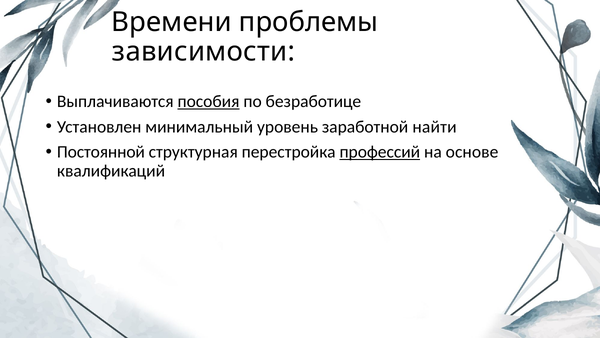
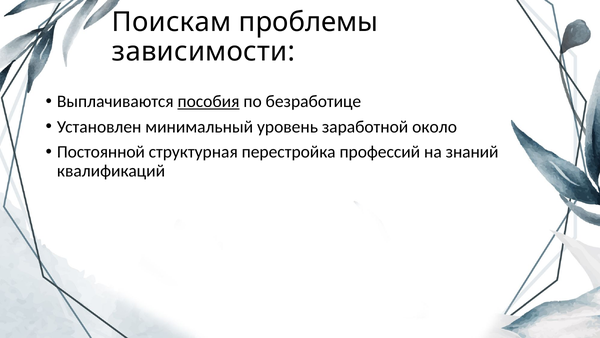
Времени: Времени -> Поискам
найти: найти -> около
профессий underline: present -> none
основе: основе -> знаний
